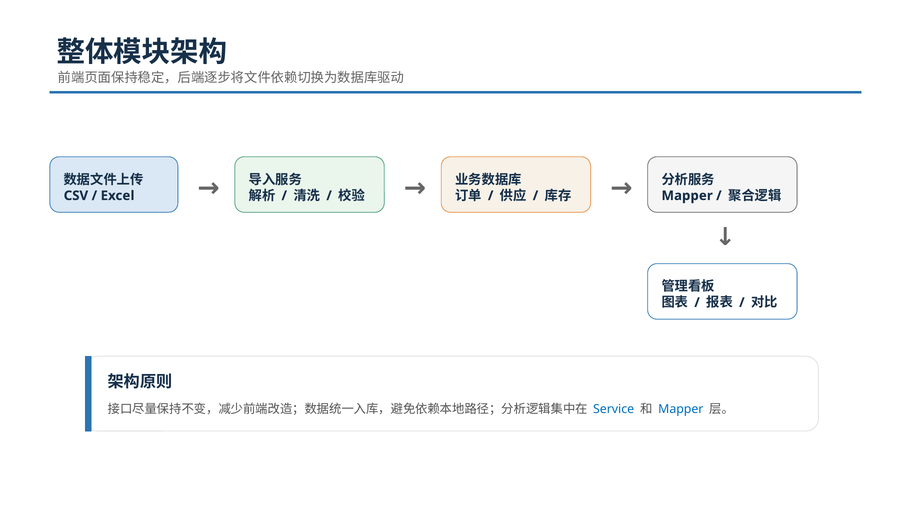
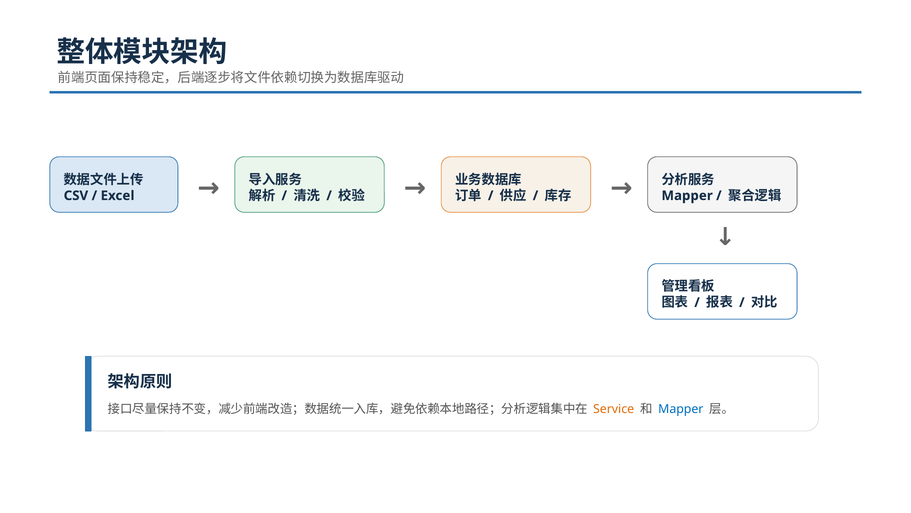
Service colour: blue -> orange
